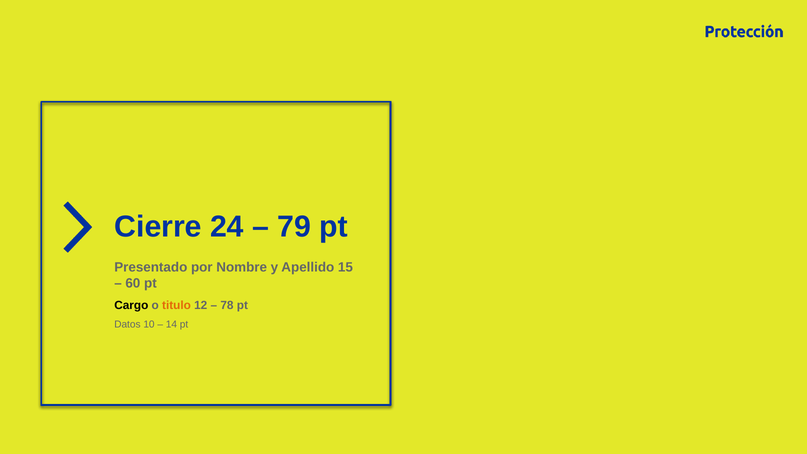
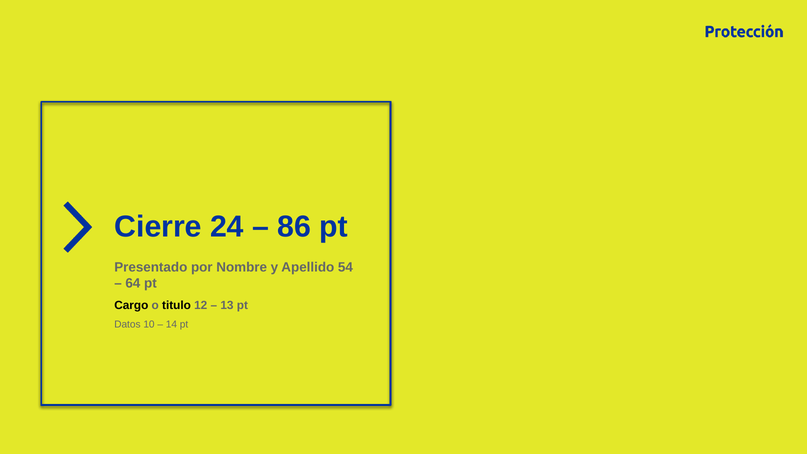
79: 79 -> 86
15: 15 -> 54
60: 60 -> 64
titulo colour: orange -> black
78: 78 -> 13
